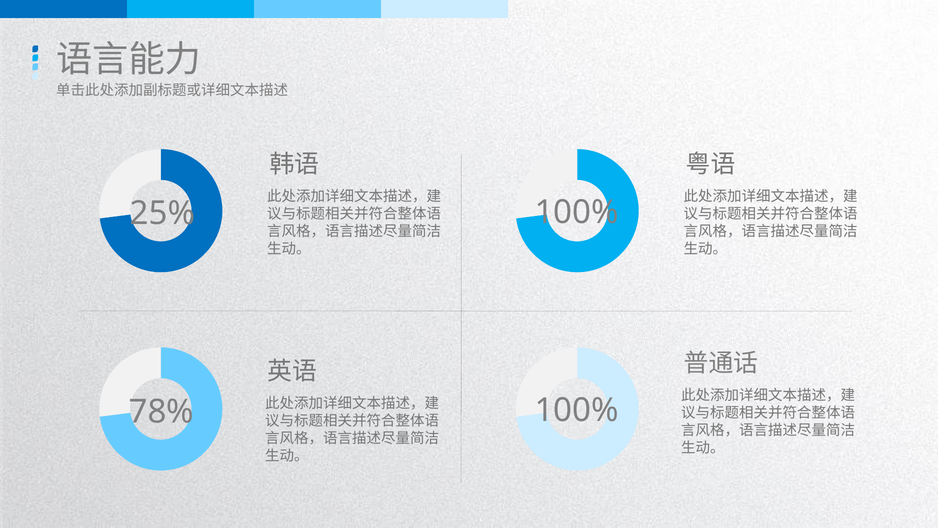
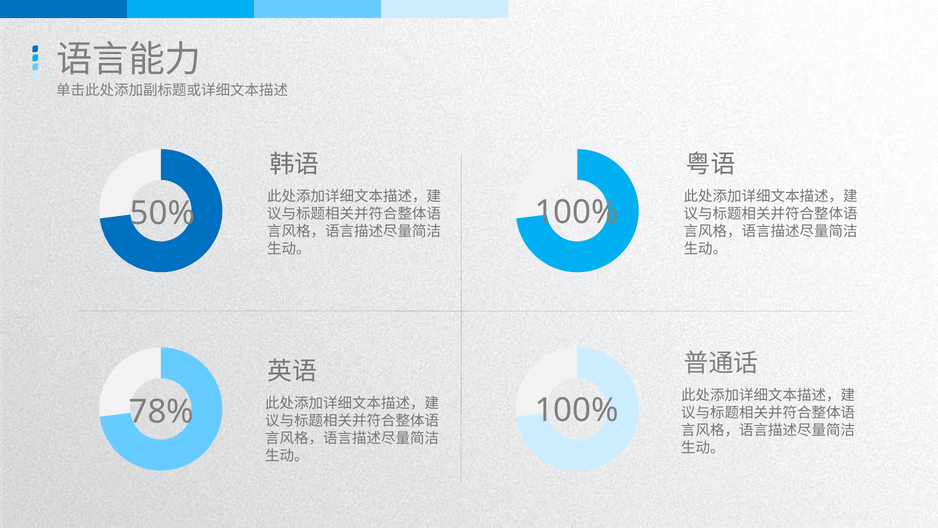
25%: 25% -> 50%
